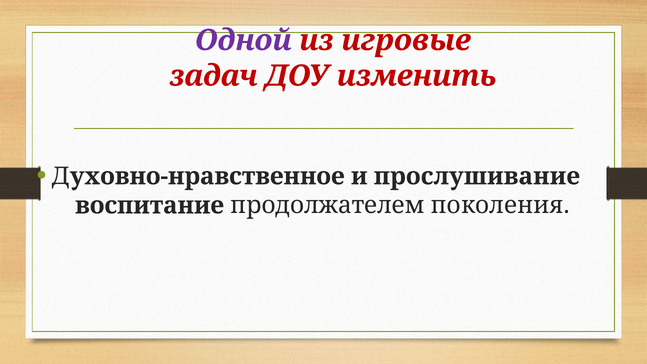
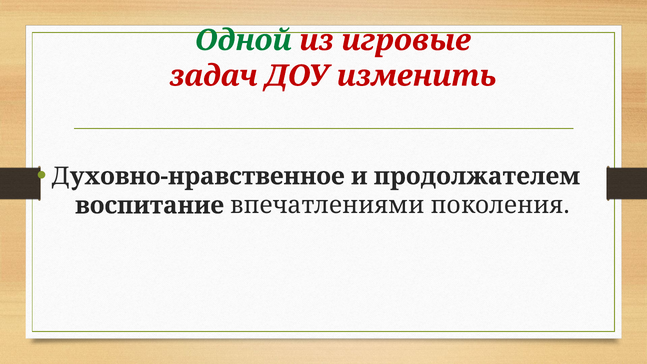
Одной colour: purple -> green
прослушивание: прослушивание -> продолжателем
продолжателем: продолжателем -> впечатлениями
